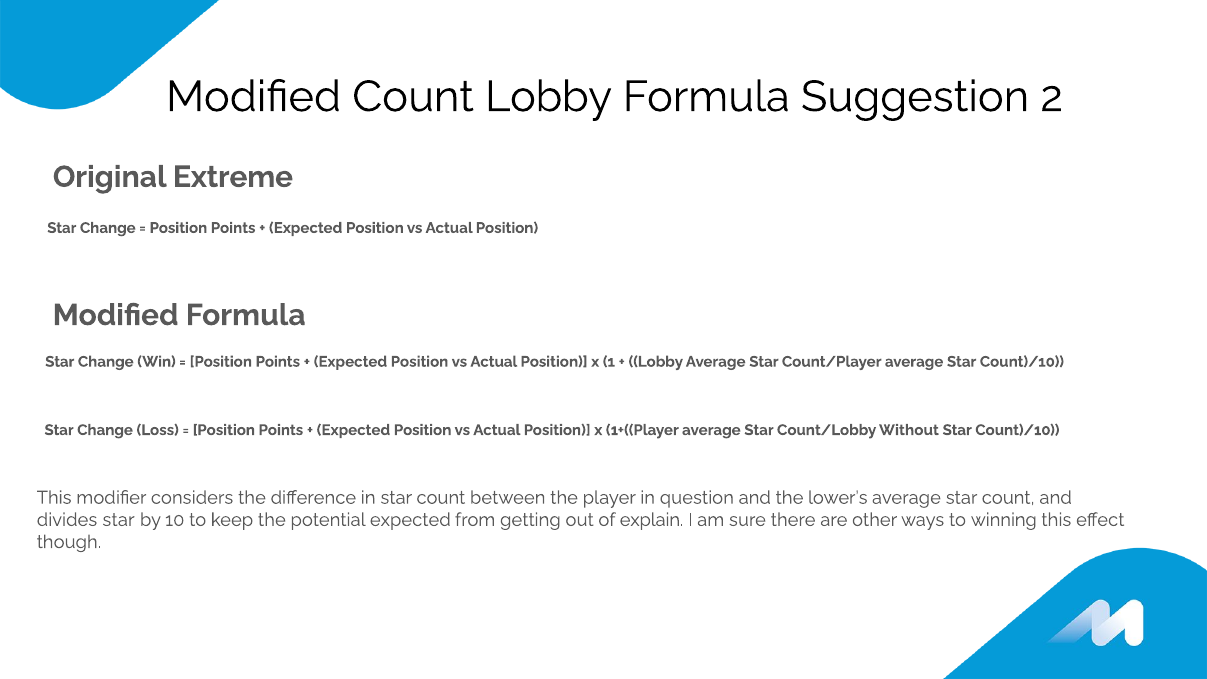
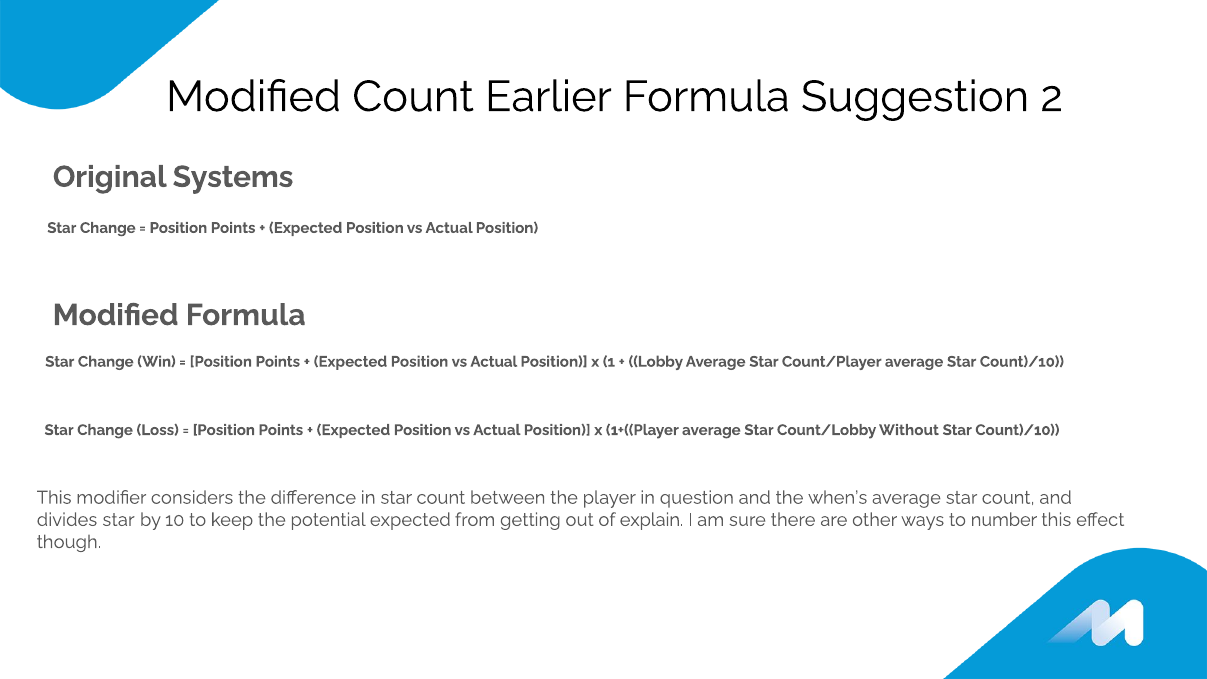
Count Lobby: Lobby -> Earlier
Extreme: Extreme -> Systems
lower’s: lower’s -> when’s
winning: winning -> number
